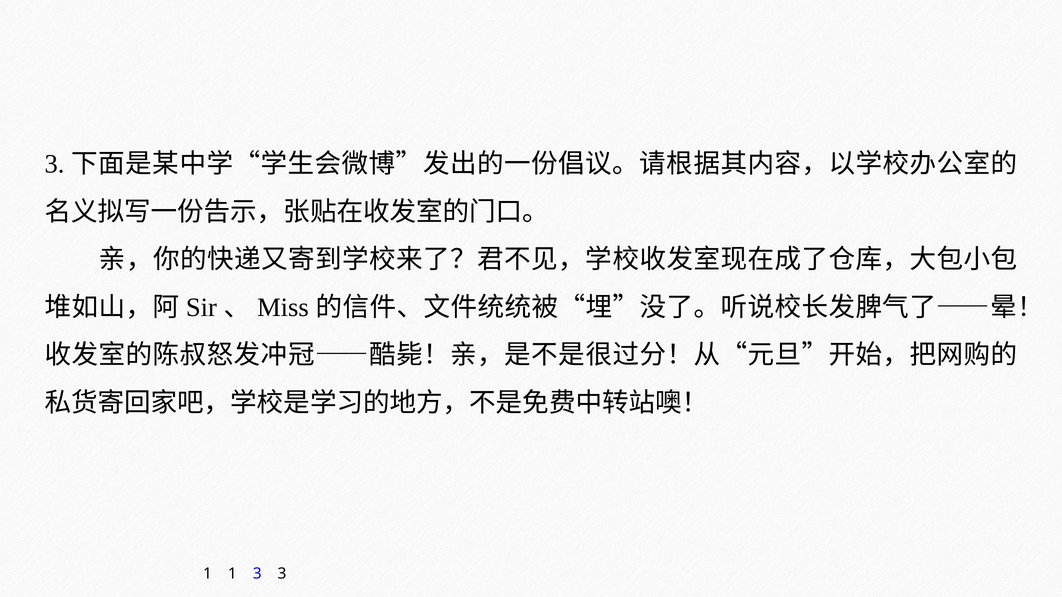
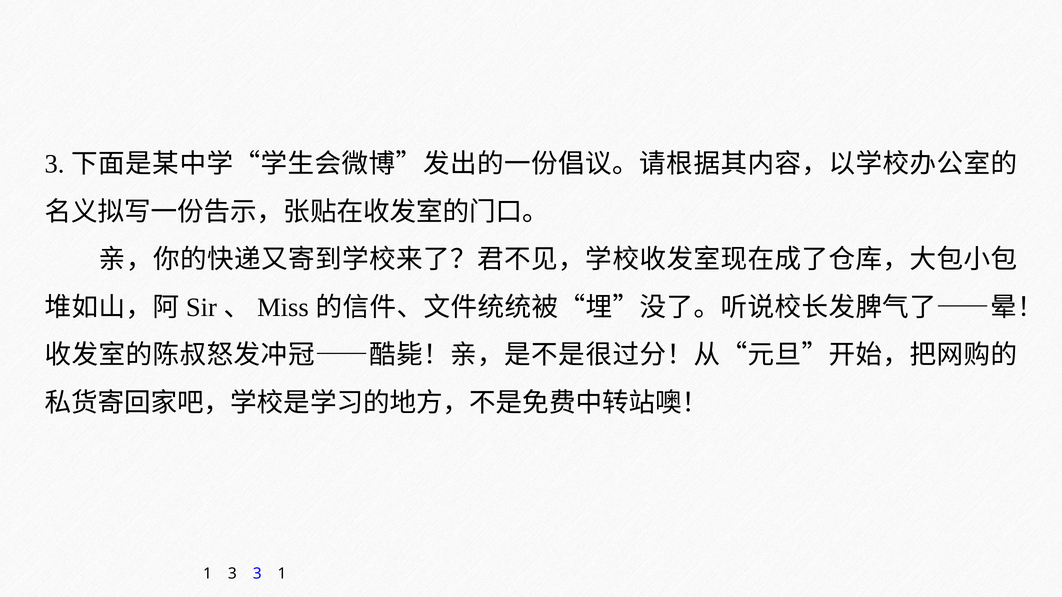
1 1: 1 -> 3
3 3: 3 -> 1
